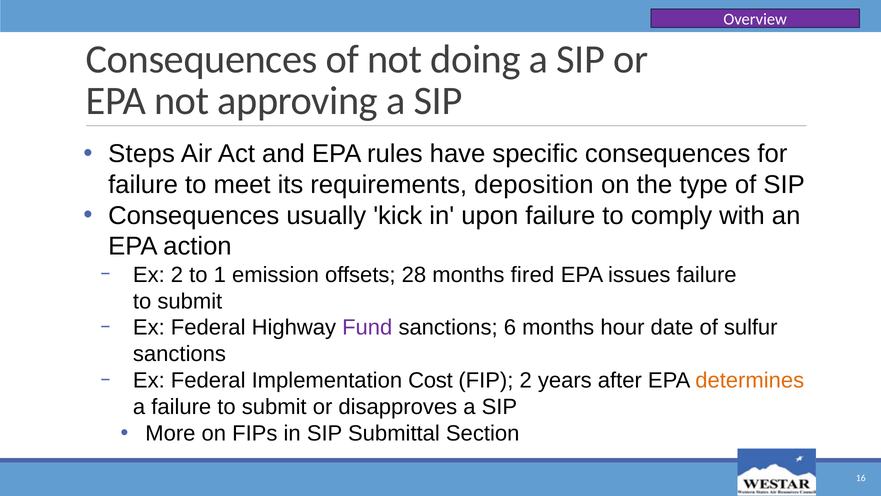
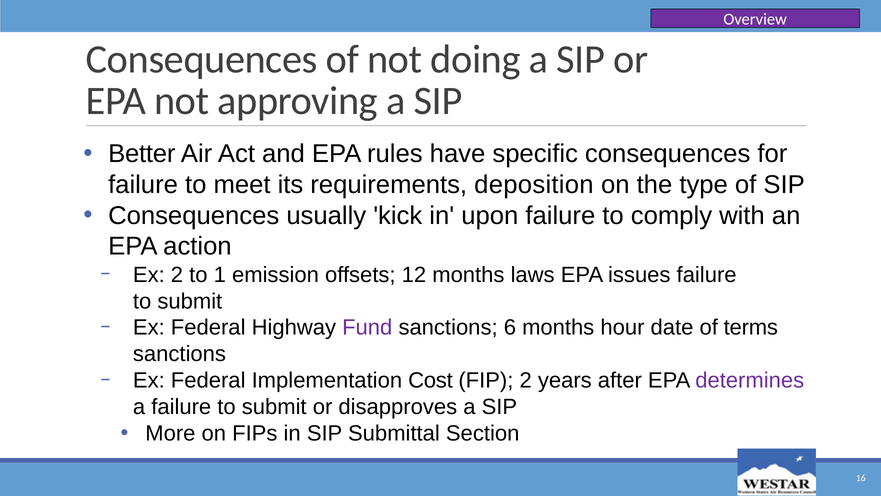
Steps: Steps -> Better
28: 28 -> 12
fired: fired -> laws
sulfur: sulfur -> terms
determines colour: orange -> purple
